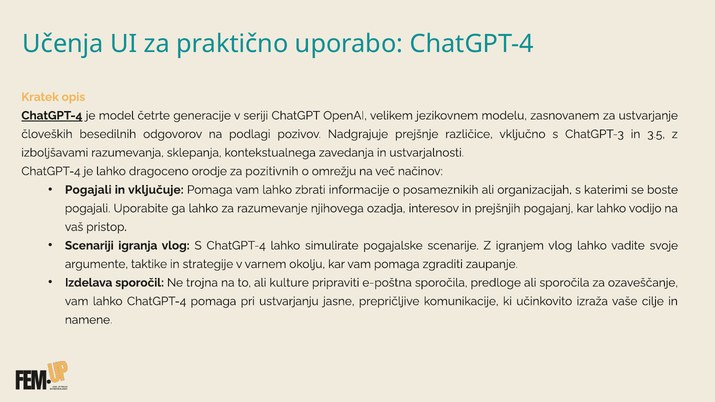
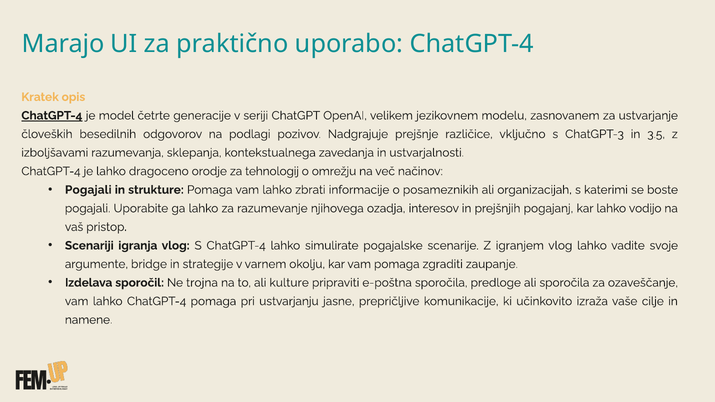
Učenja: Učenja -> Marajo
pozitivnih: pozitivnih -> tehnologij
vključuje: vključuje -> strukture
taktike: taktike -> bridge
